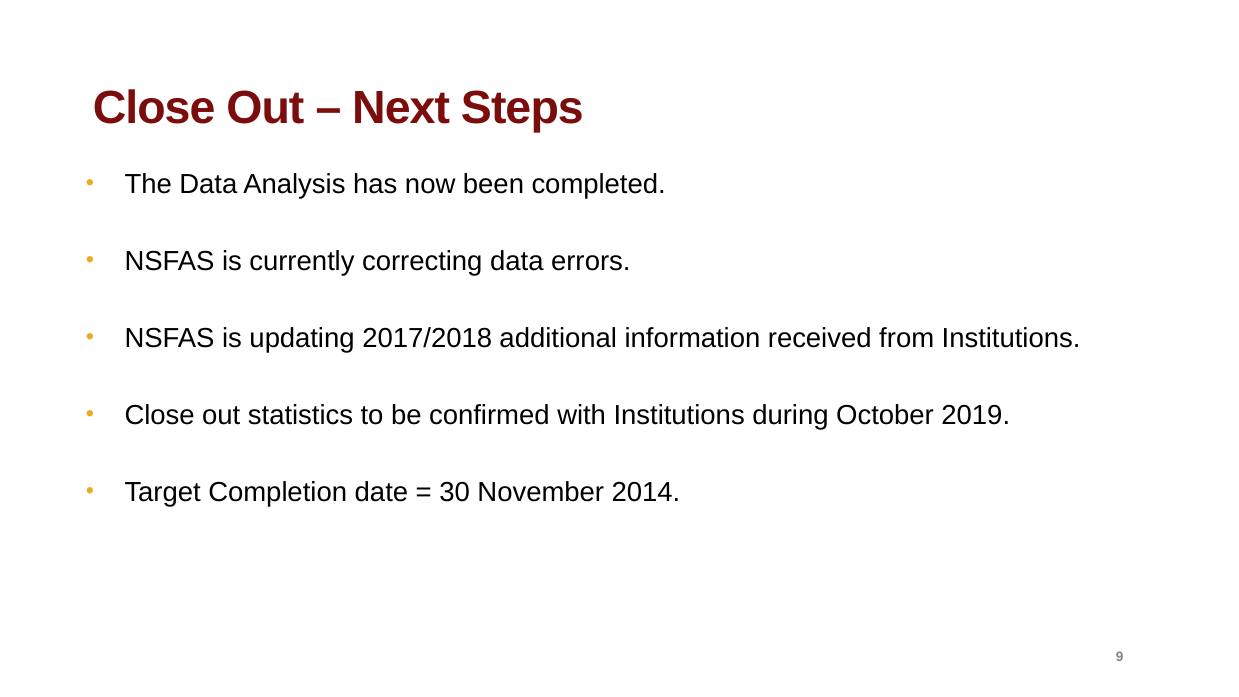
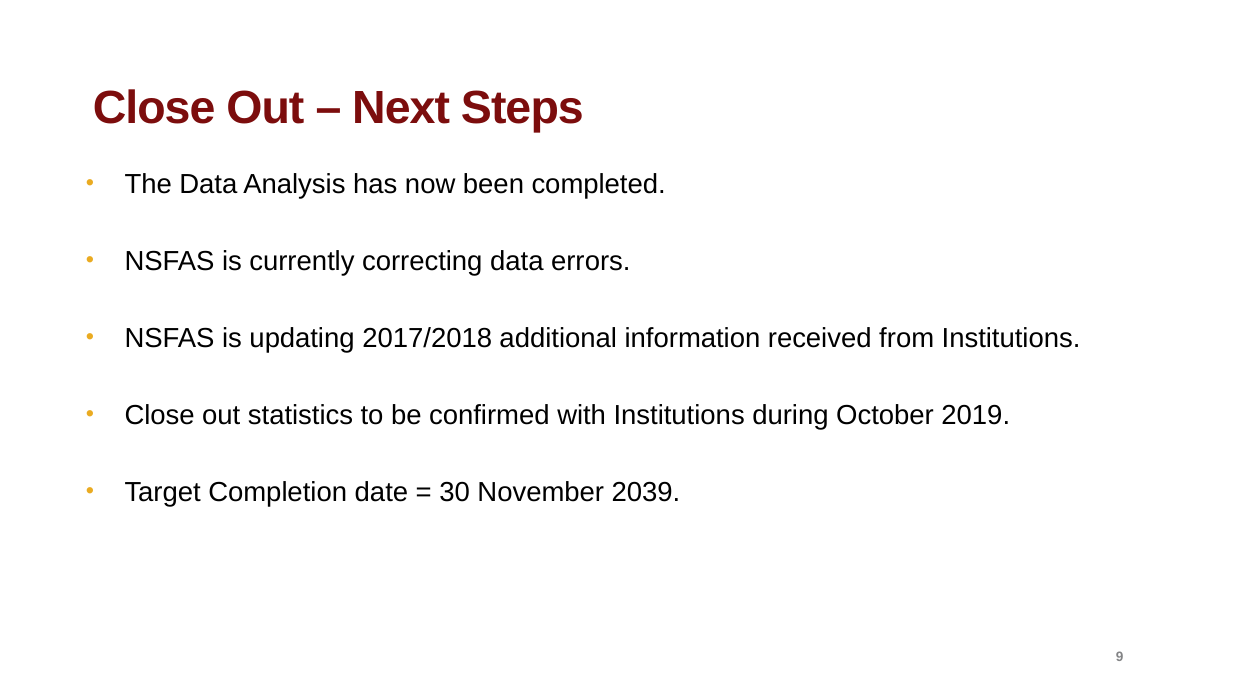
2014: 2014 -> 2039
